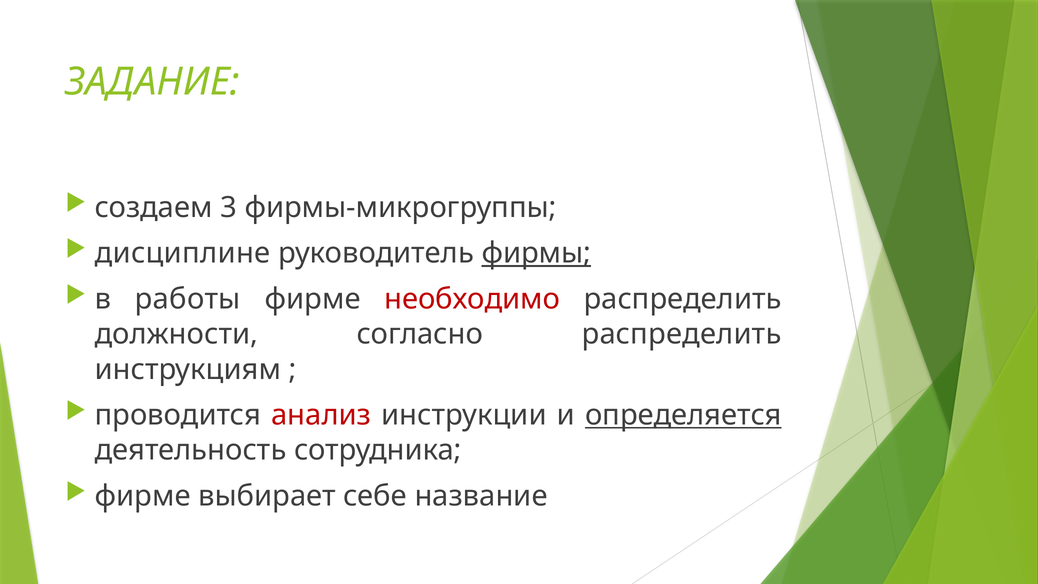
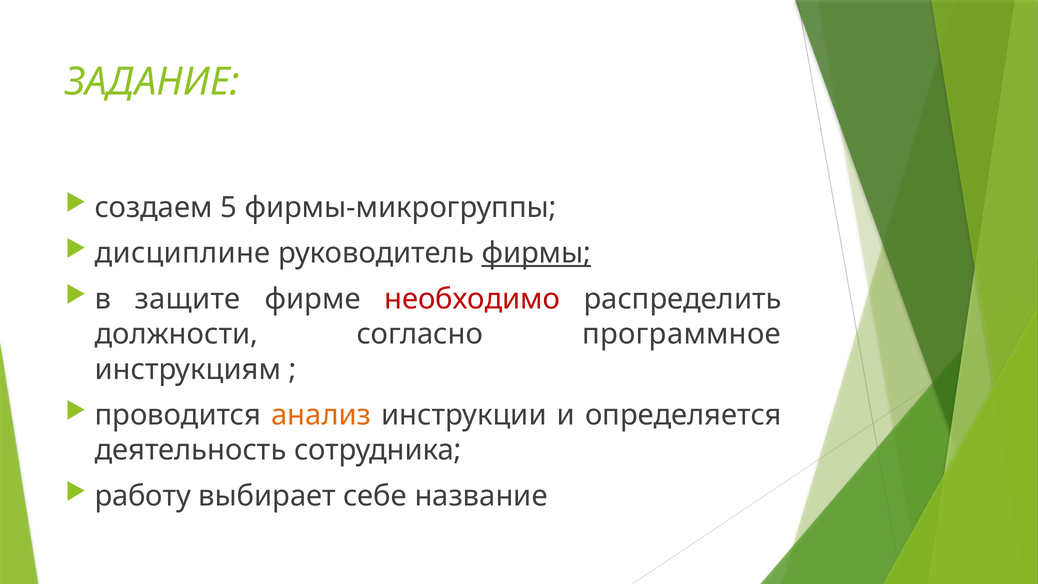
3: 3 -> 5
работы: работы -> защите
согласно распределить: распределить -> программное
анализ colour: red -> orange
определяется underline: present -> none
фирме at (143, 496): фирме -> работу
